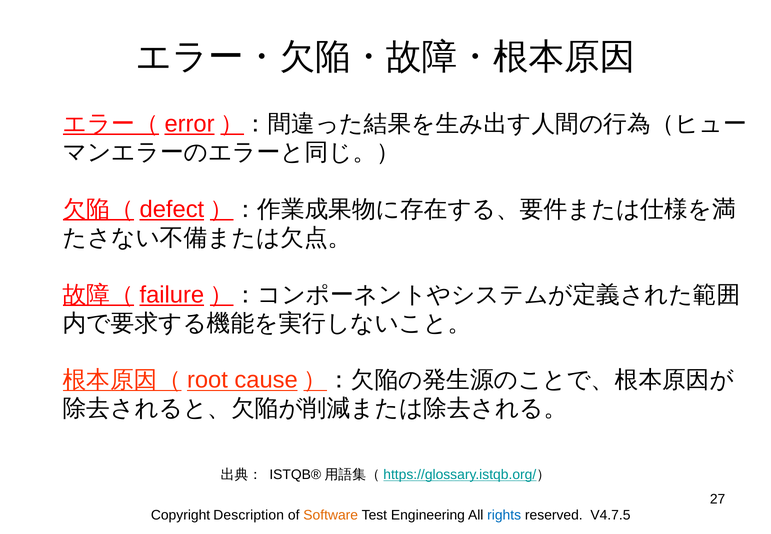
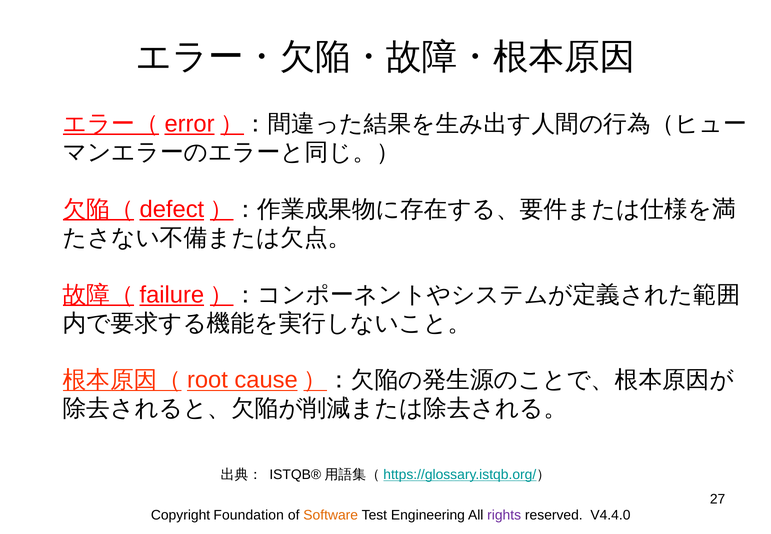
Description: Description -> Foundation
rights colour: blue -> purple
V4.7.5: V4.7.5 -> V4.4.0
